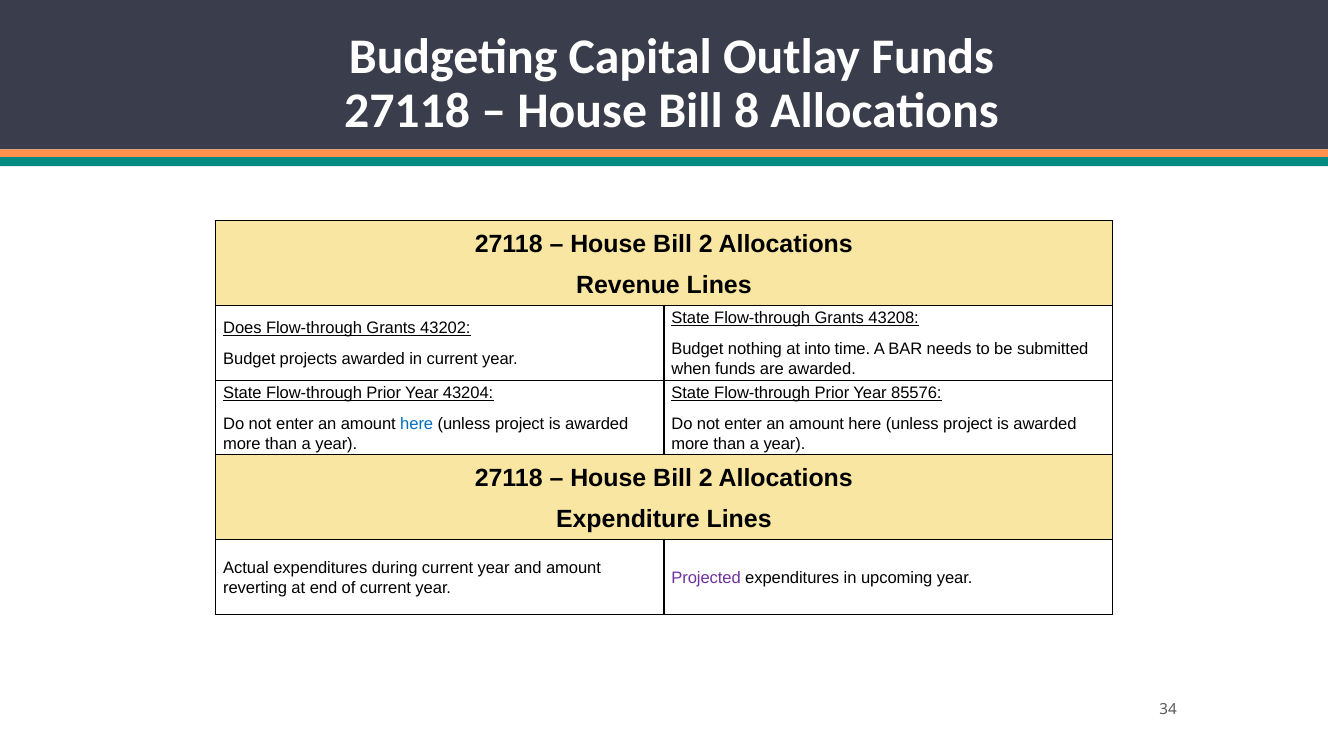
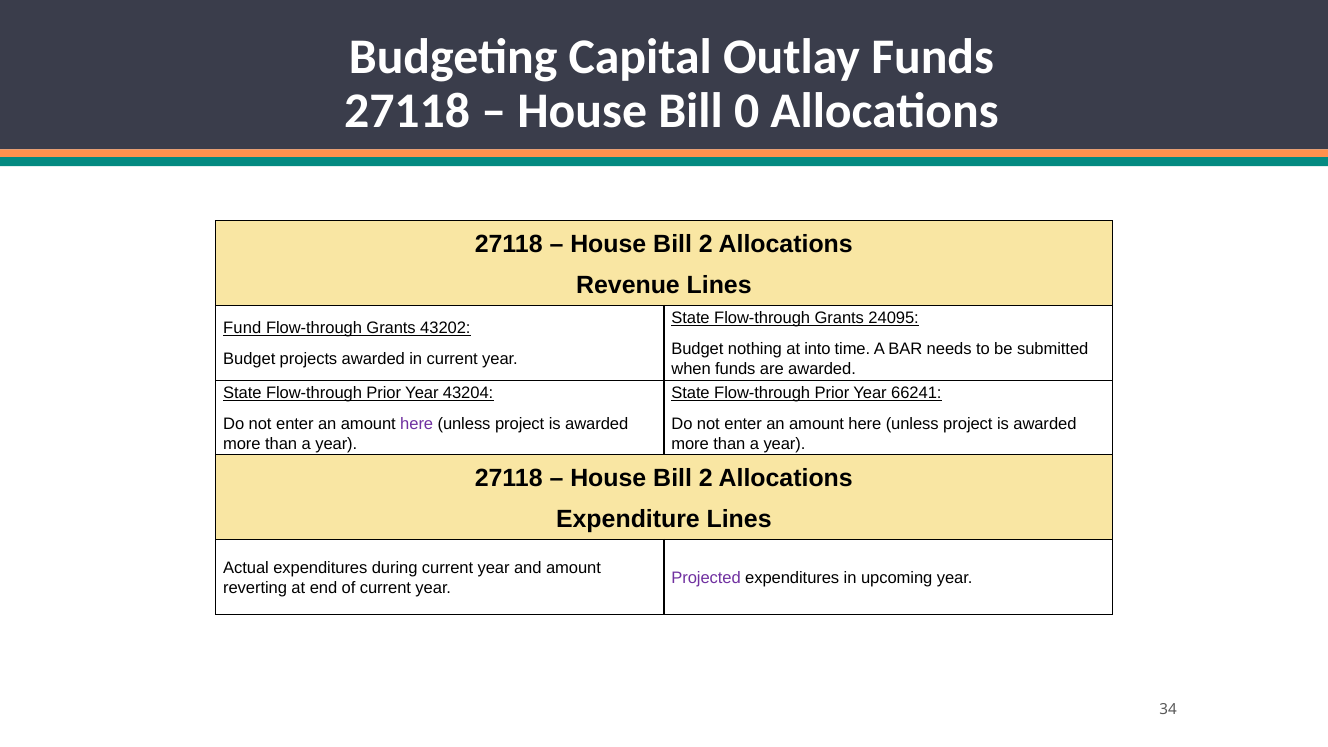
8: 8 -> 0
43208: 43208 -> 24095
Does: Does -> Fund
85576: 85576 -> 66241
here at (417, 424) colour: blue -> purple
